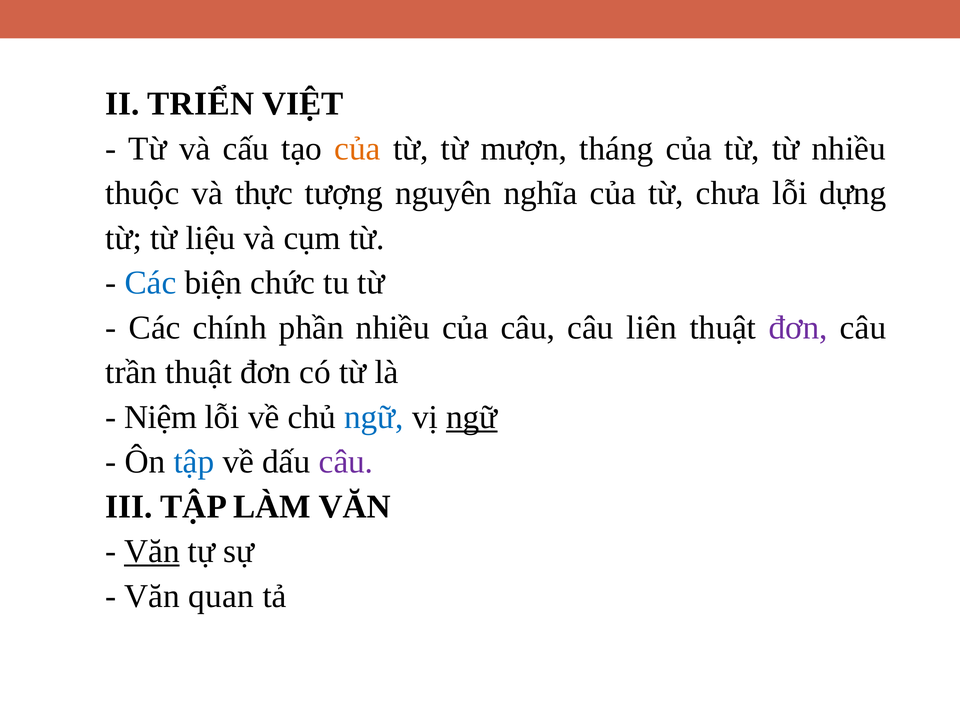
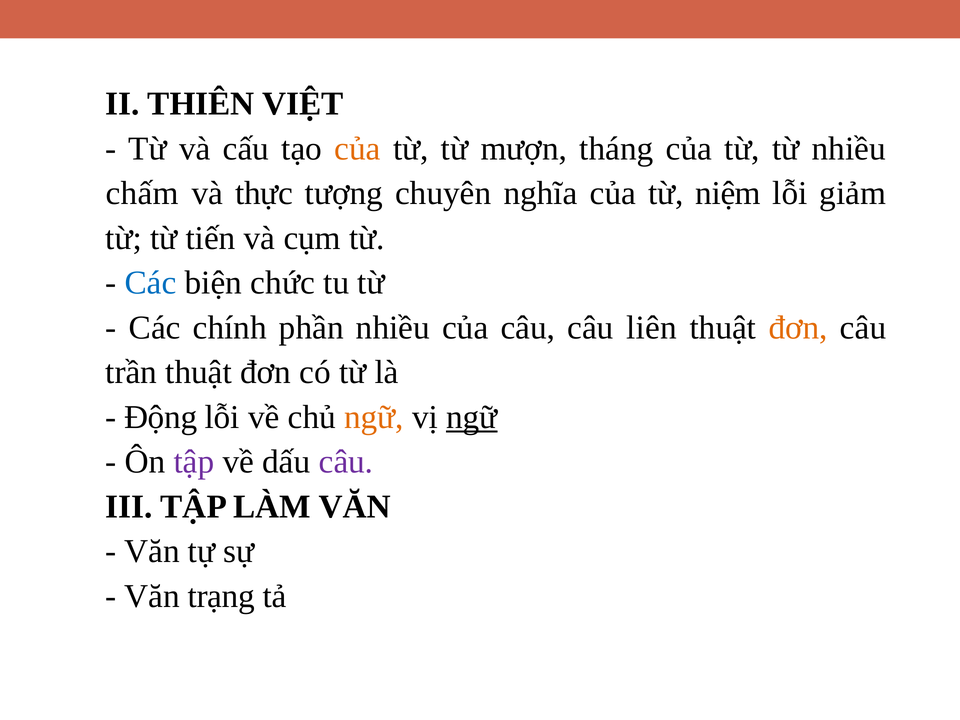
TRIỂN: TRIỂN -> THIÊN
thuộc: thuộc -> chấm
nguyên: nguyên -> chuyên
chưa: chưa -> niệm
dựng: dựng -> giảm
liệu: liệu -> tiến
đơn at (798, 328) colour: purple -> orange
Niệm: Niệm -> Động
ngữ at (374, 417) colour: blue -> orange
tập at (194, 462) colour: blue -> purple
Văn at (152, 551) underline: present -> none
quan: quan -> trạng
